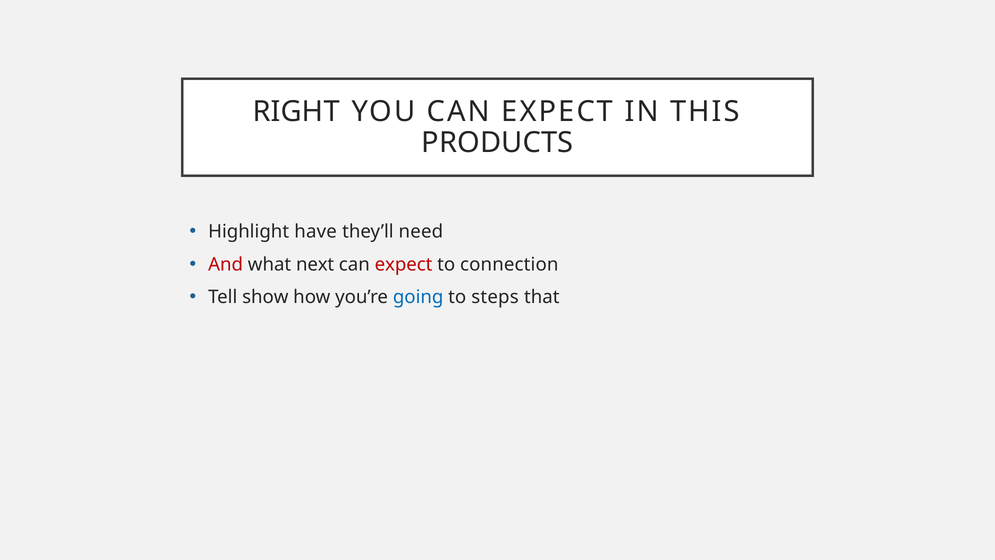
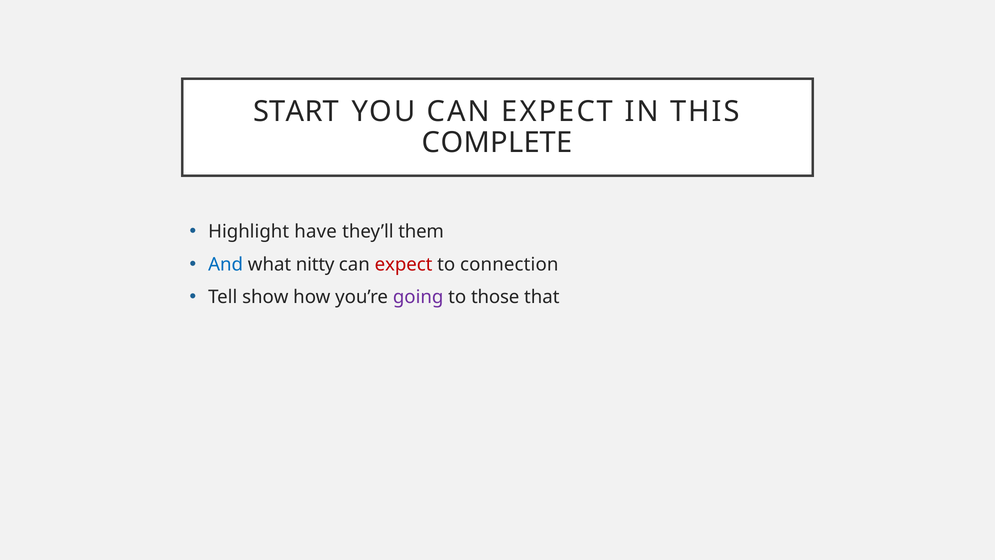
RIGHT: RIGHT -> START
PRODUCTS: PRODUCTS -> COMPLETE
need: need -> them
And colour: red -> blue
next: next -> nitty
going colour: blue -> purple
steps: steps -> those
